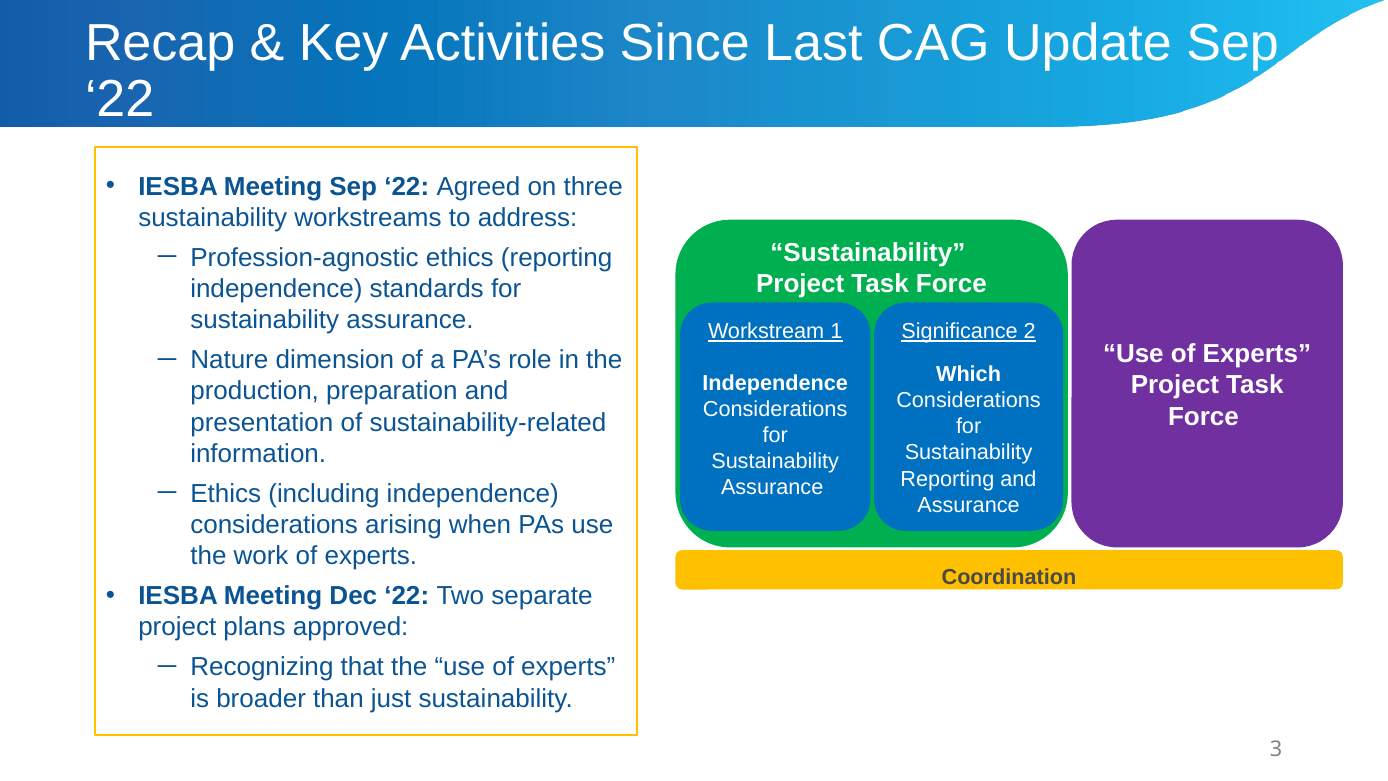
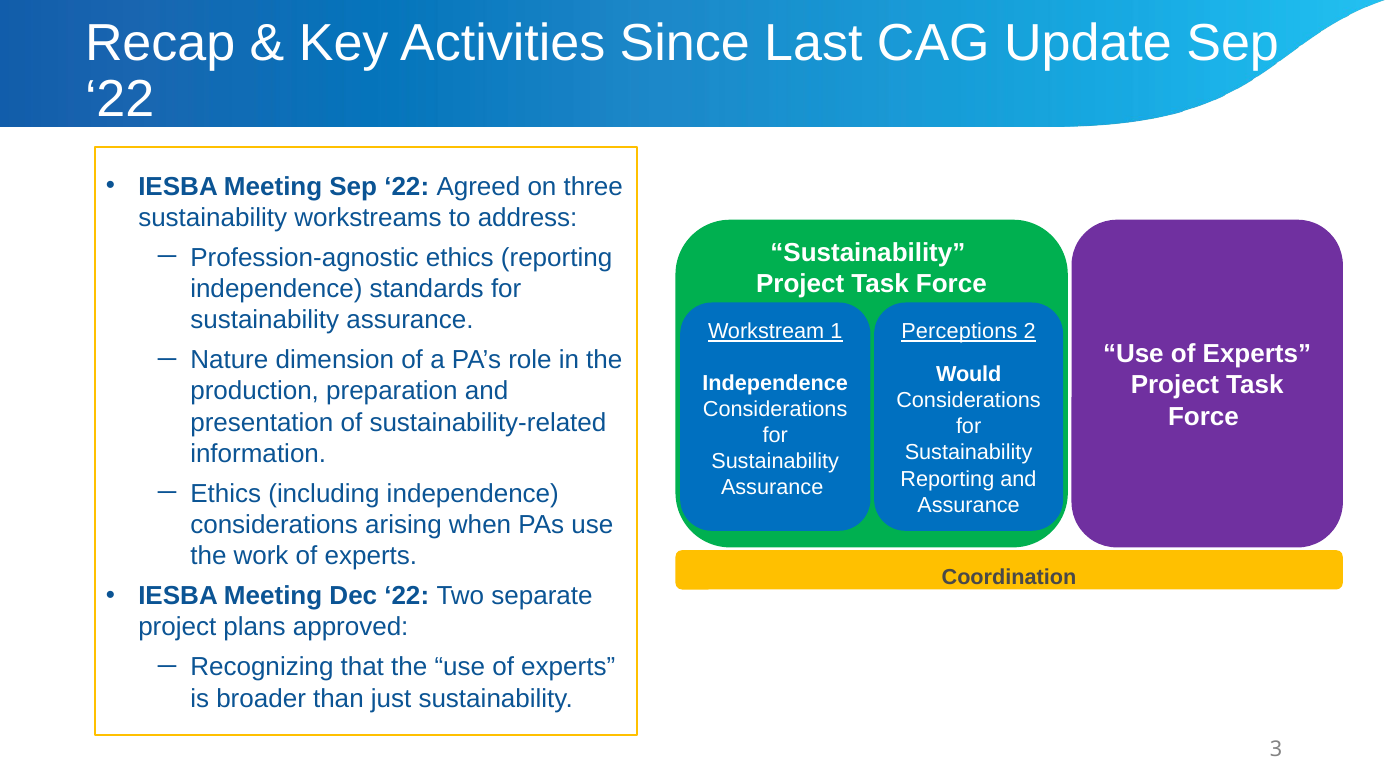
Significance: Significance -> Perceptions
Which: Which -> Would
